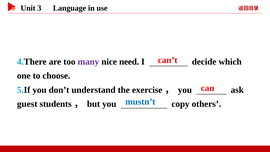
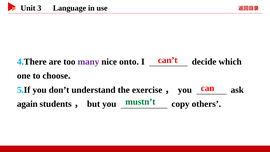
need: need -> onto
mustn’t colour: blue -> green
guest: guest -> again
